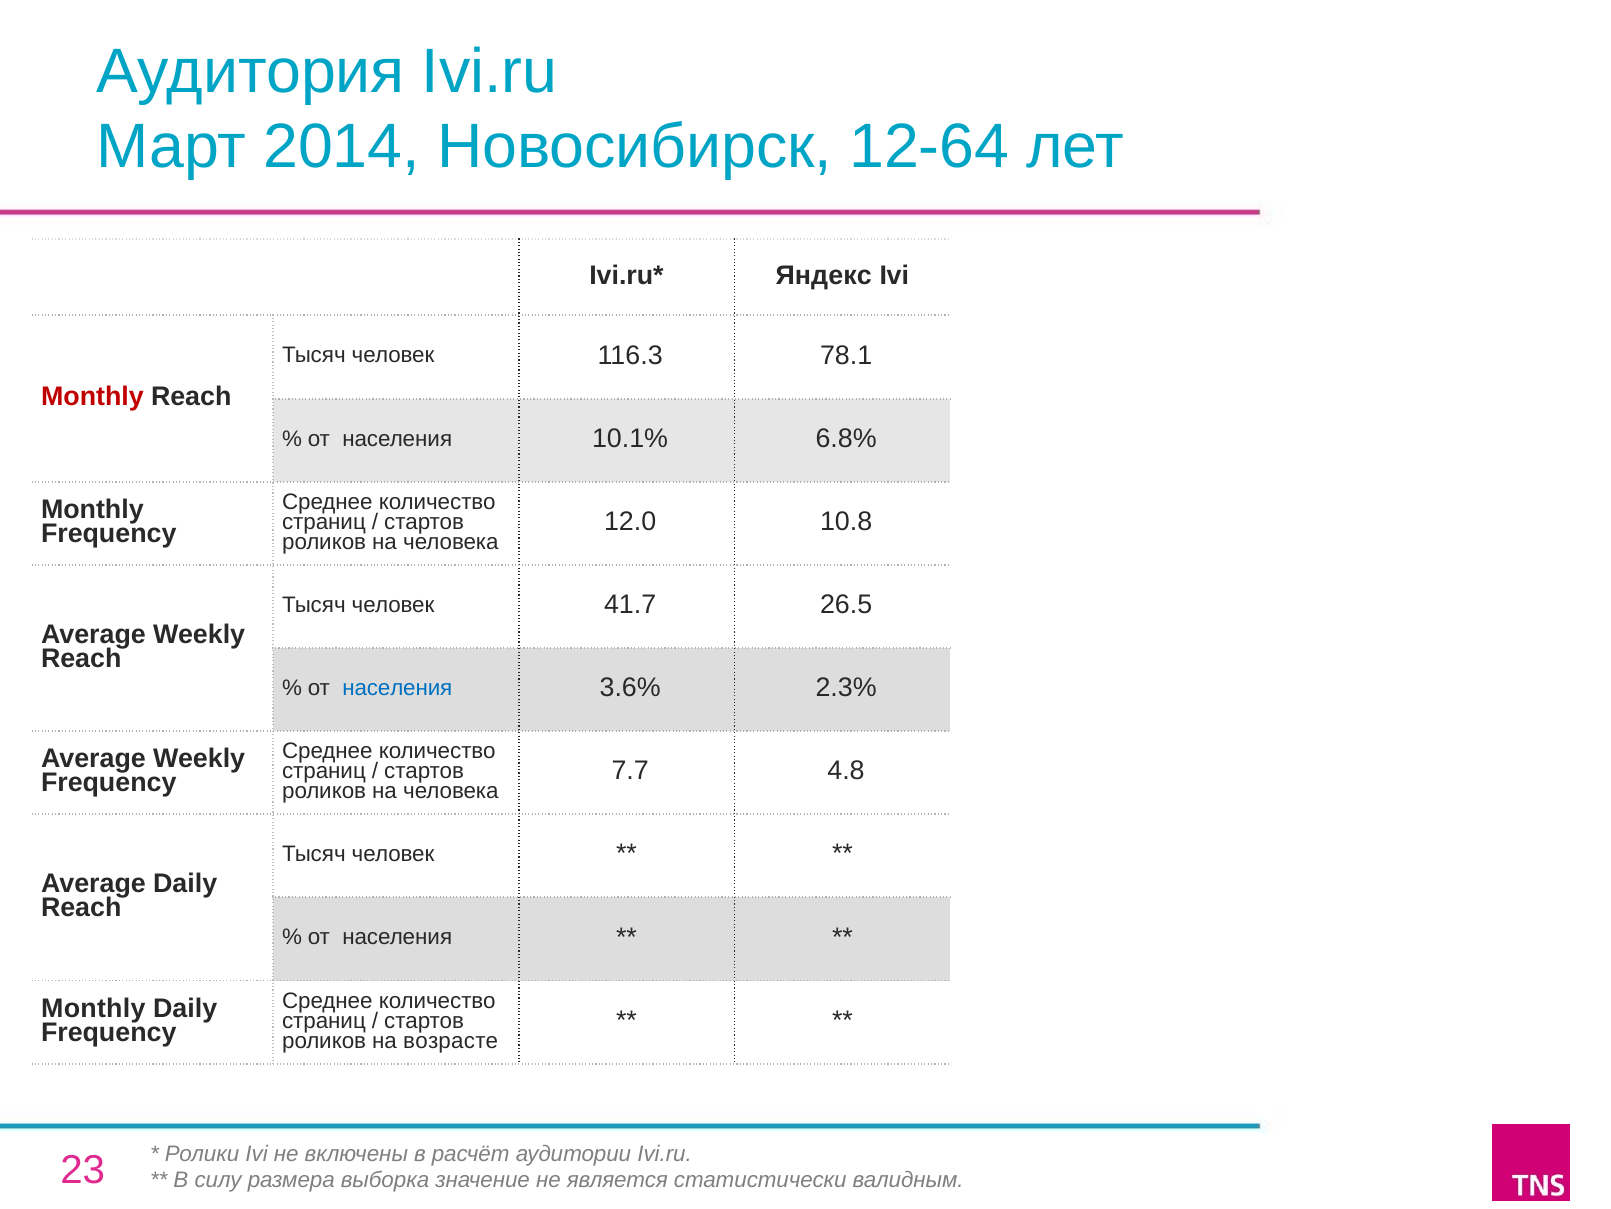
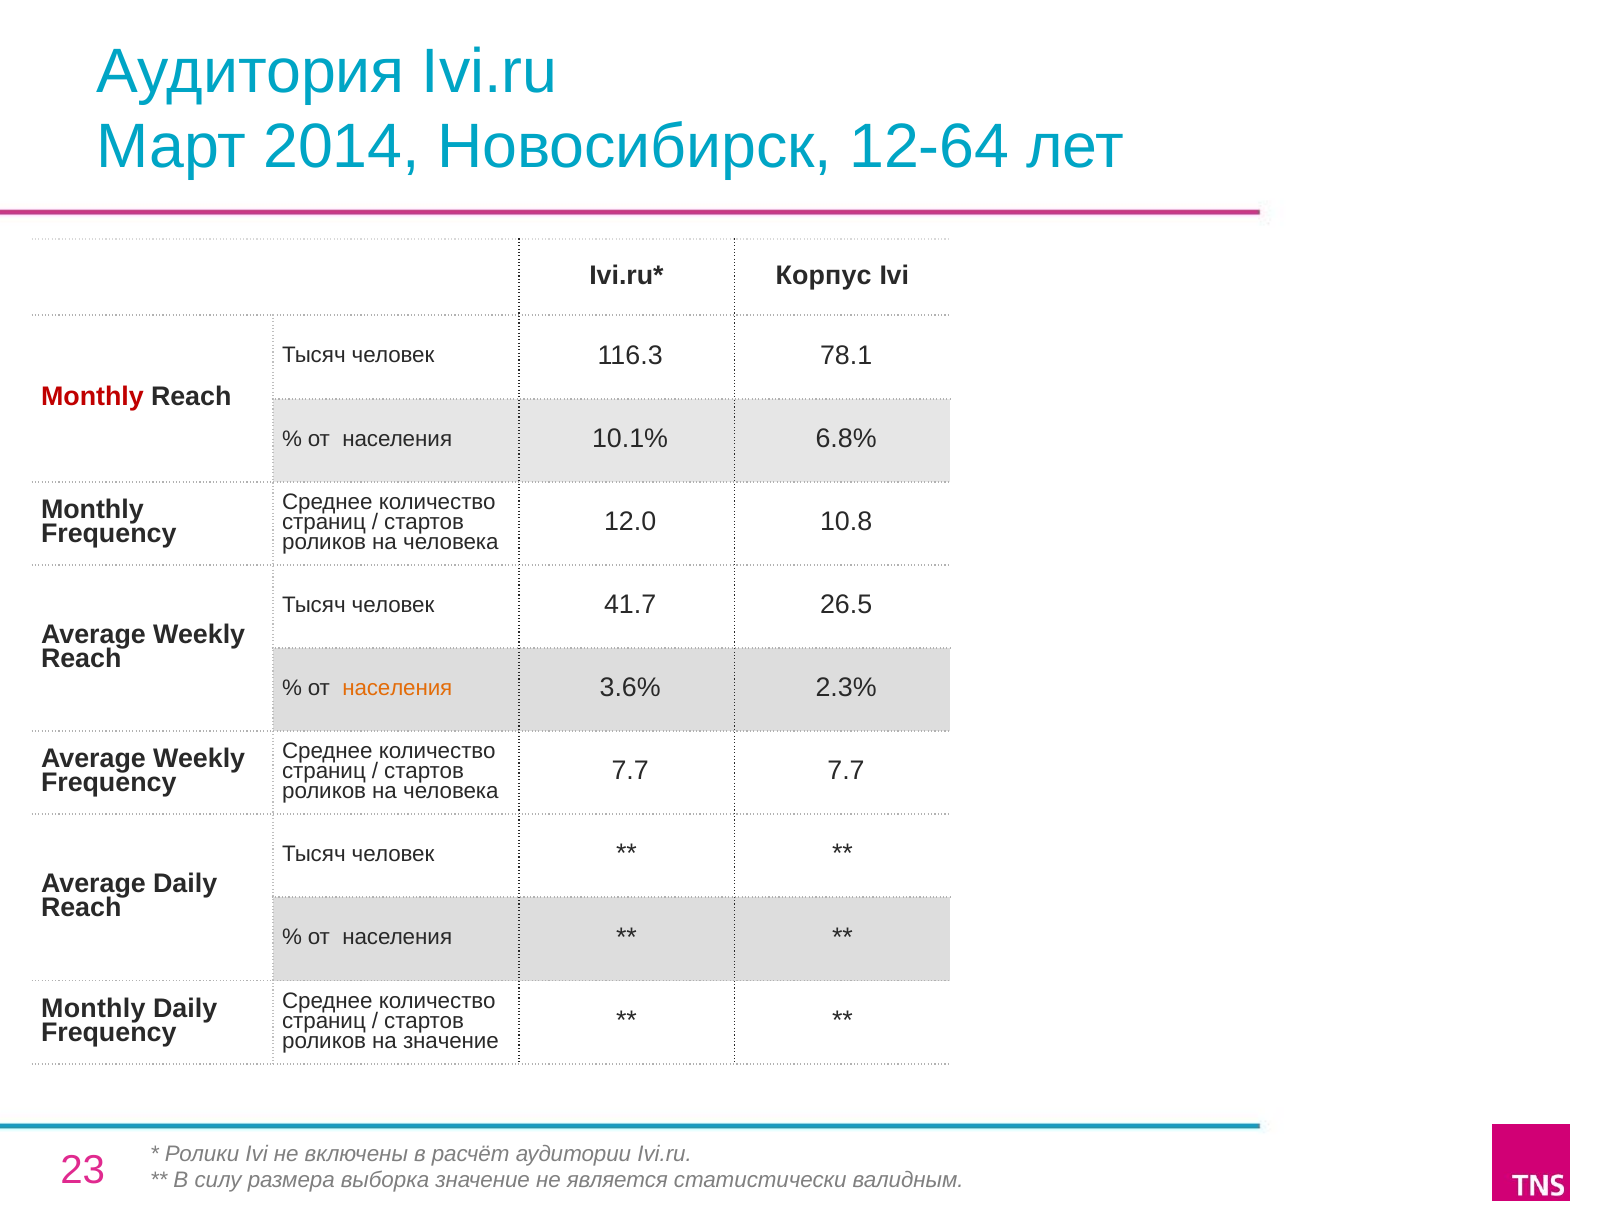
Яндекс: Яндекс -> Корпус
населения at (397, 688) colour: blue -> orange
7.7 4.8: 4.8 -> 7.7
на возрасте: возрасте -> значение
